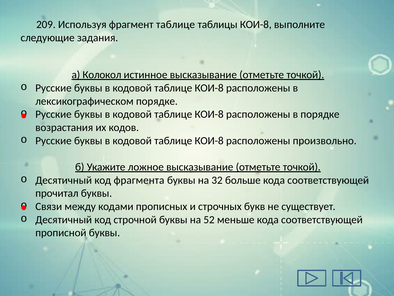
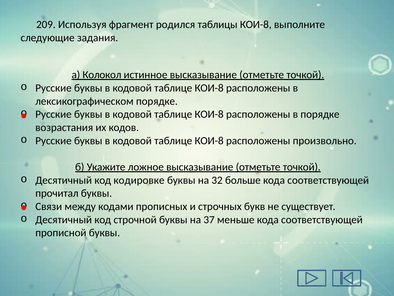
фрагмент таблице: таблице -> родился
фрагмента: фрагмента -> кодировке
52: 52 -> 37
